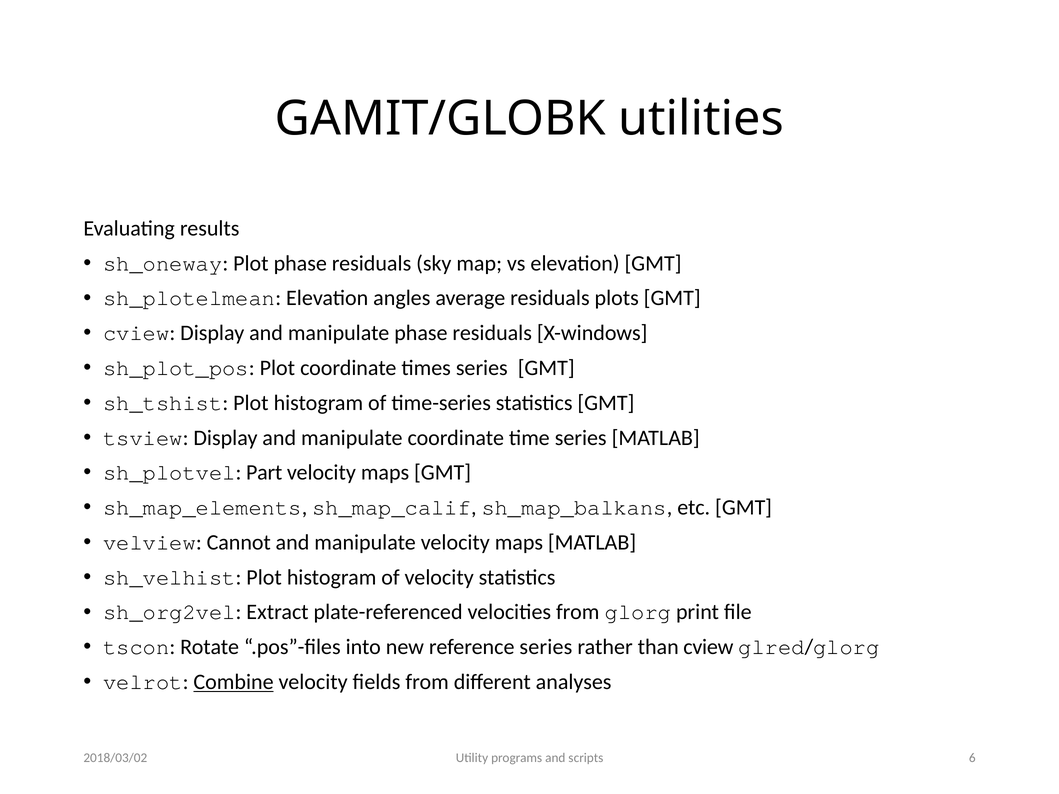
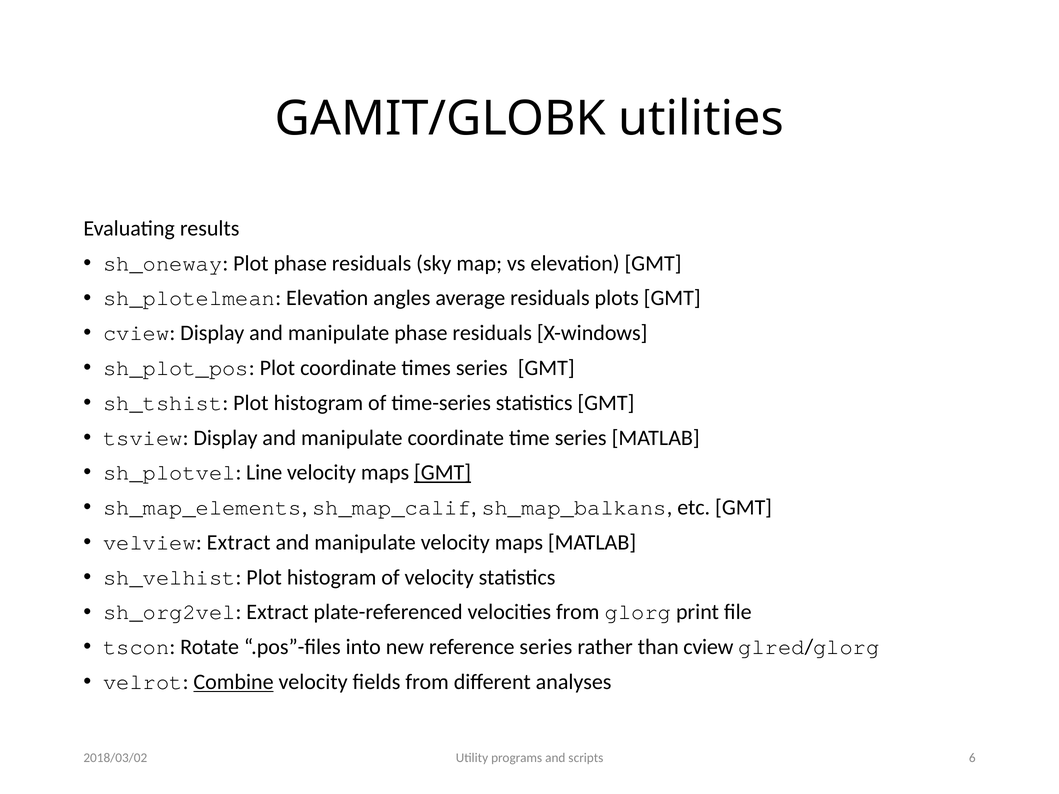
Part: Part -> Line
GMT at (443, 473) underline: none -> present
velview Cannot: Cannot -> Extract
